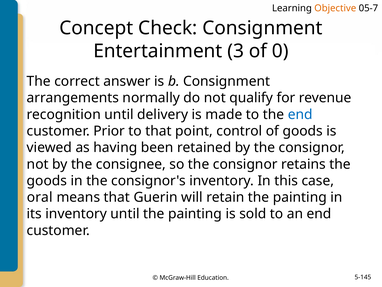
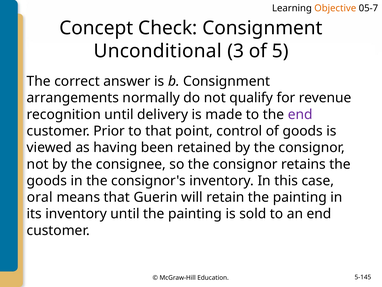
Entertainment: Entertainment -> Unconditional
0: 0 -> 5
end at (300, 114) colour: blue -> purple
